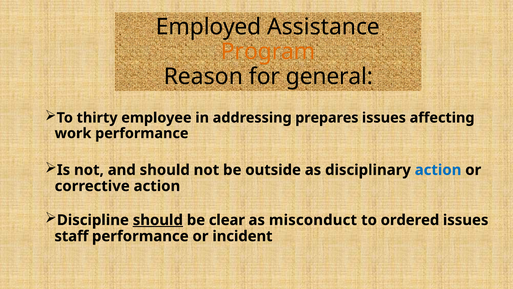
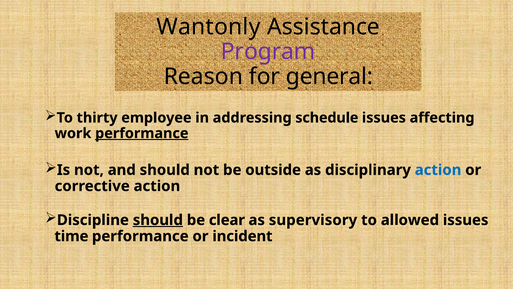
Employed: Employed -> Wantonly
Program colour: orange -> purple
prepares: prepares -> schedule
performance at (142, 133) underline: none -> present
misconduct: misconduct -> supervisory
ordered: ordered -> allowed
staff: staff -> time
